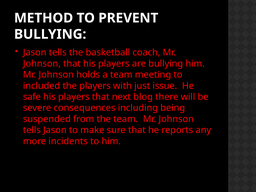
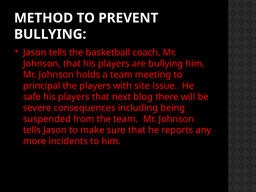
included: included -> principal
just: just -> site
